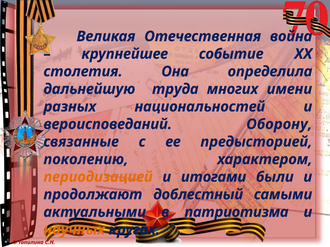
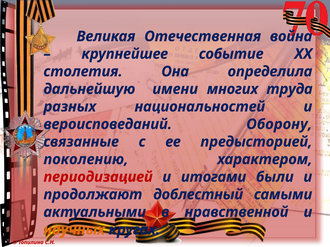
труда: труда -> имени
имени: имени -> труда
периодизацией colour: orange -> red
патриотизма: патриотизма -> нравственной
